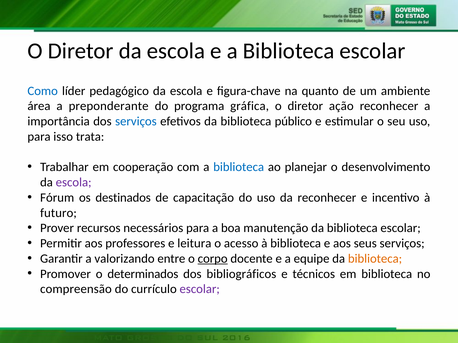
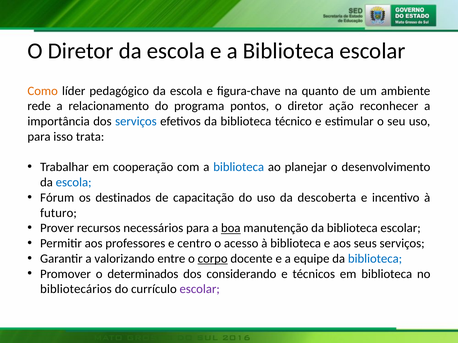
Como colour: blue -> orange
área: área -> rede
preponderante: preponderante -> relacionamento
gráfica: gráfica -> pontos
público: público -> técnico
escola at (74, 183) colour: purple -> blue
da reconhecer: reconhecer -> descoberta
boa underline: none -> present
leitura: leitura -> centro
biblioteca at (375, 259) colour: orange -> blue
bibliográficos: bibliográficos -> considerando
compreensão: compreensão -> bibliotecários
